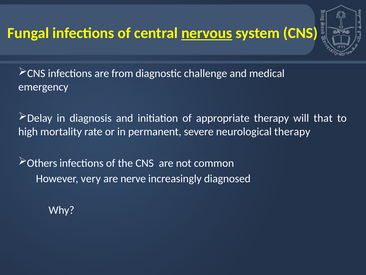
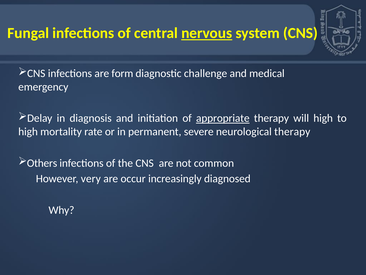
from: from -> form
appropriate underline: none -> present
will that: that -> high
nerve: nerve -> occur
